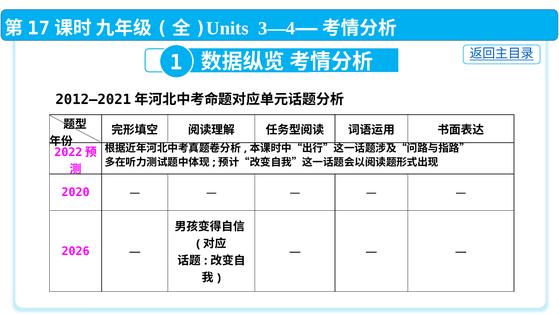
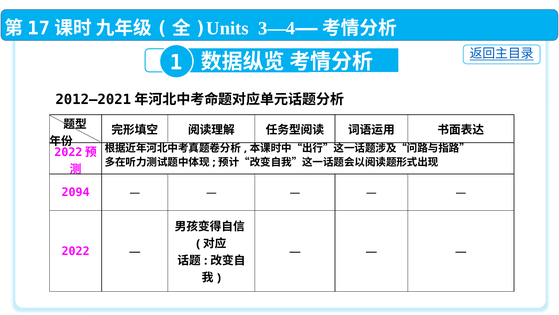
2020: 2020 -> 2094
2026: 2026 -> 2022
